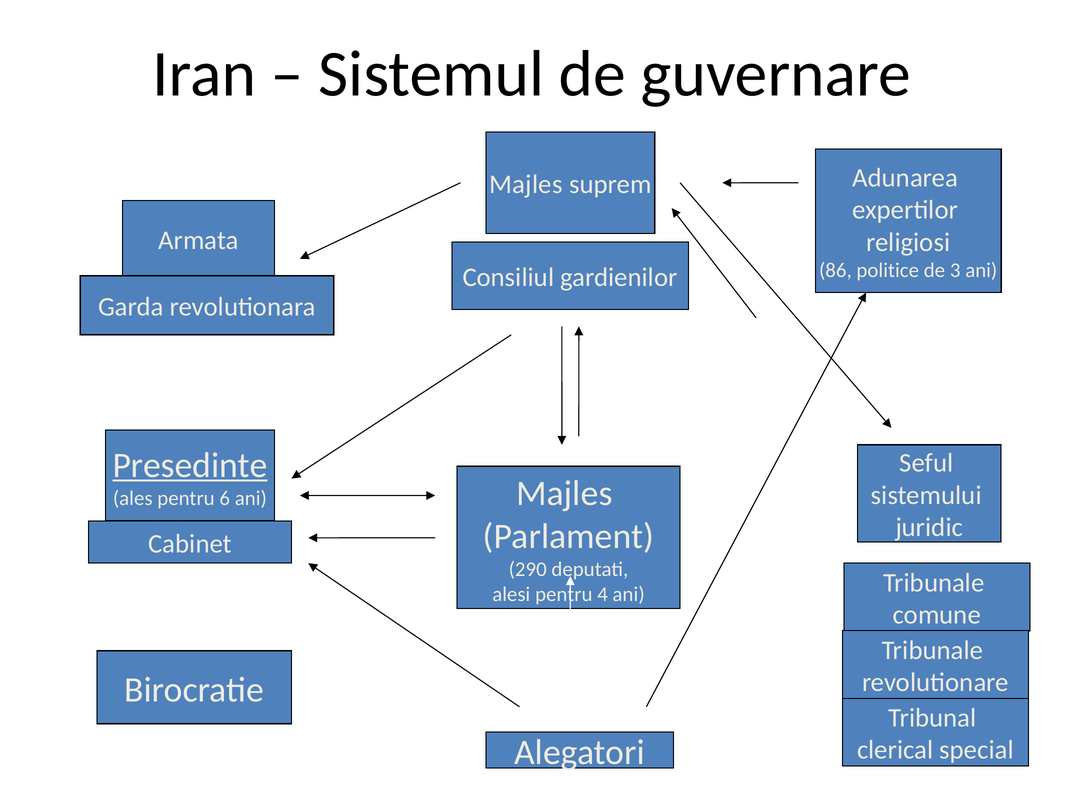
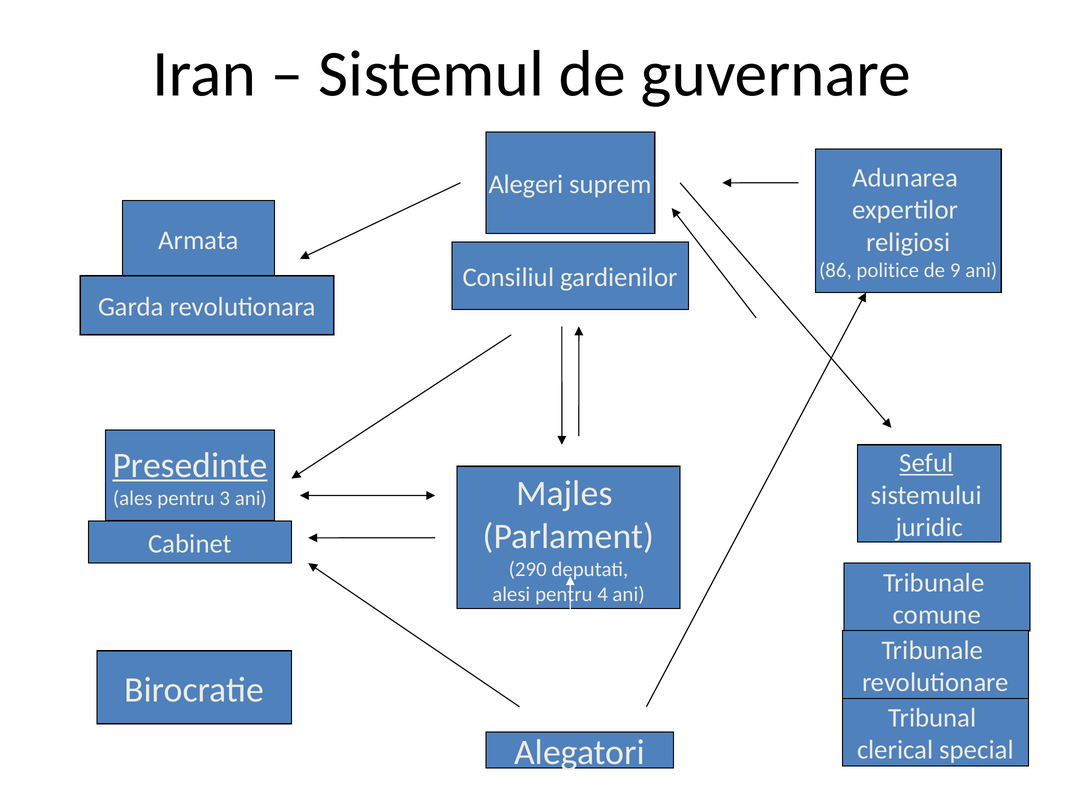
Majles at (526, 185): Majles -> Alegeri
3: 3 -> 9
Seful underline: none -> present
6: 6 -> 3
